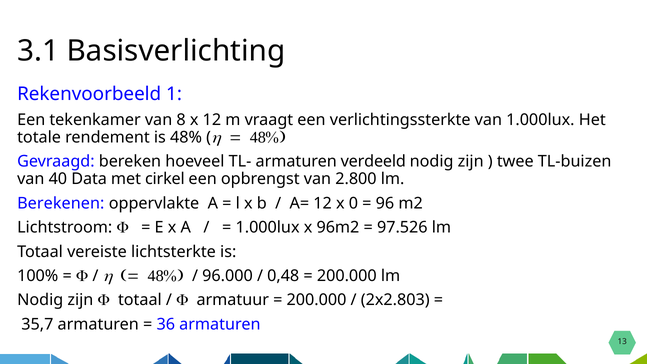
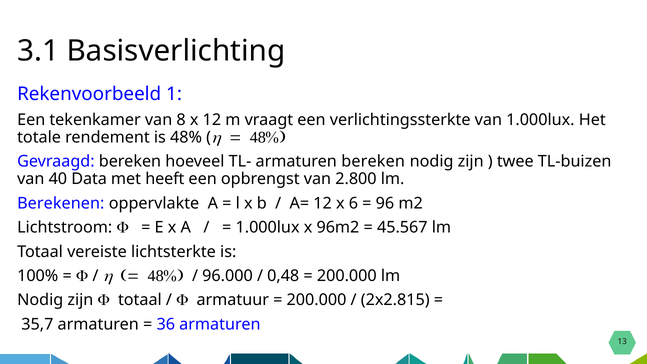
armaturen verdeeld: verdeeld -> bereken
cirkel: cirkel -> heeft
0: 0 -> 6
97.526: 97.526 -> 45.567
2x2.803: 2x2.803 -> 2x2.815
